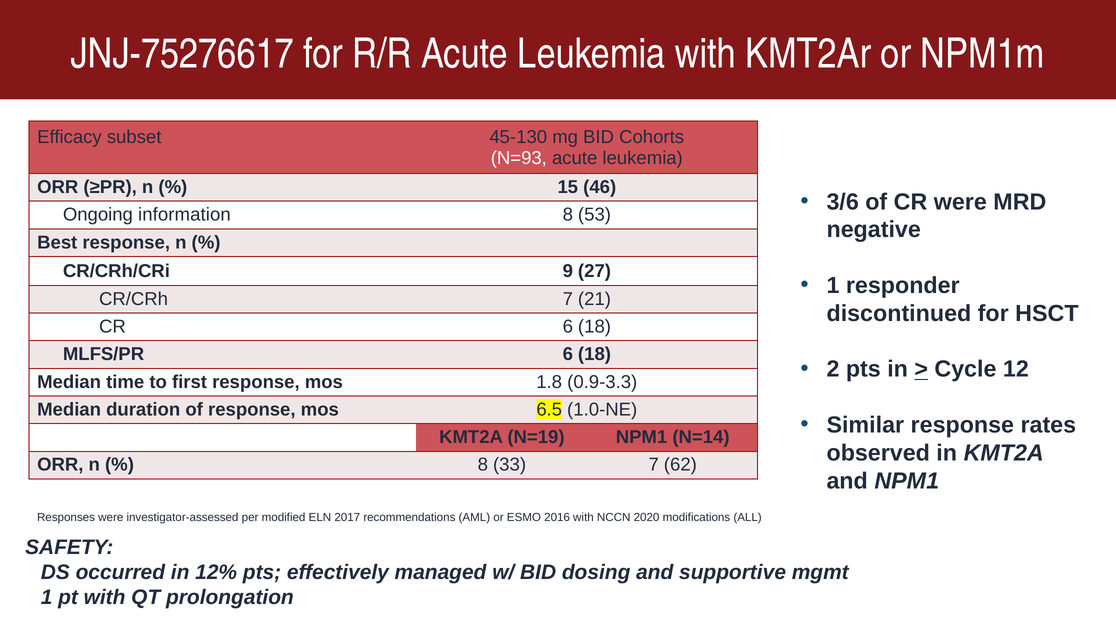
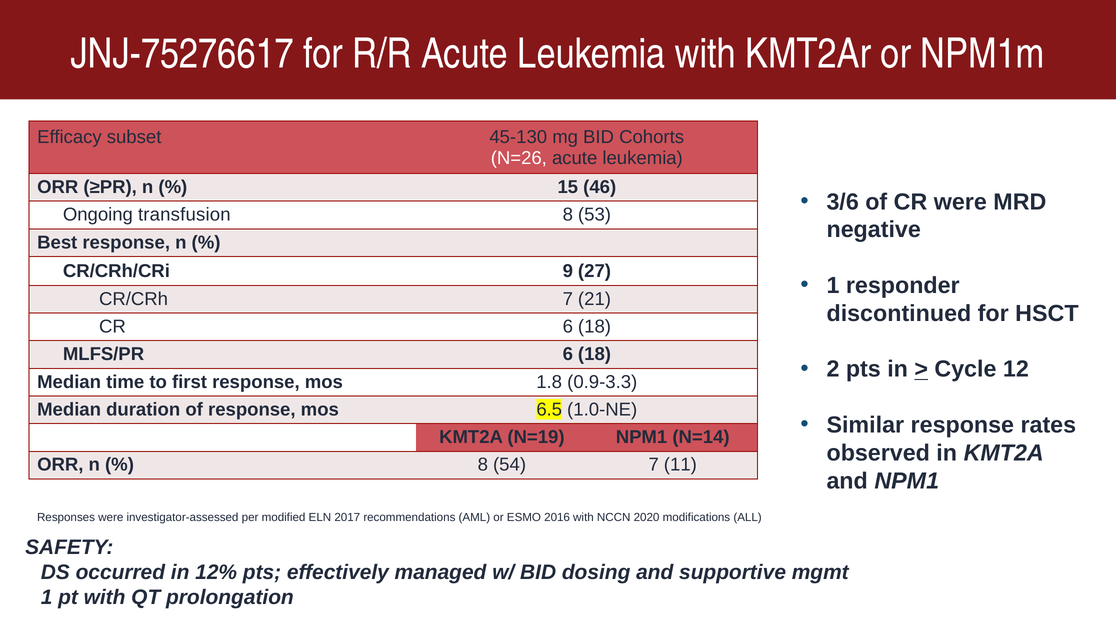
N=93: N=93 -> N=26
information: information -> transfusion
33: 33 -> 54
62: 62 -> 11
